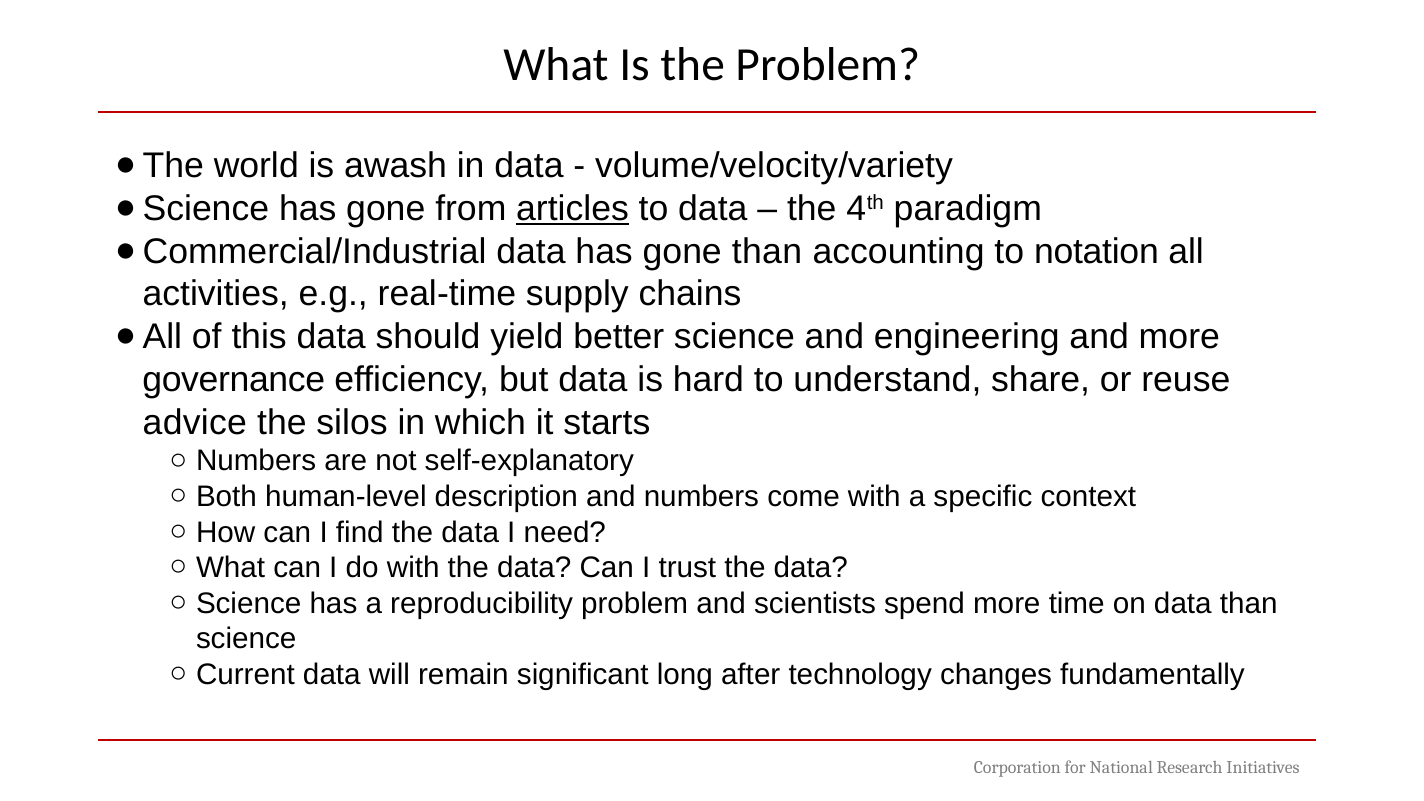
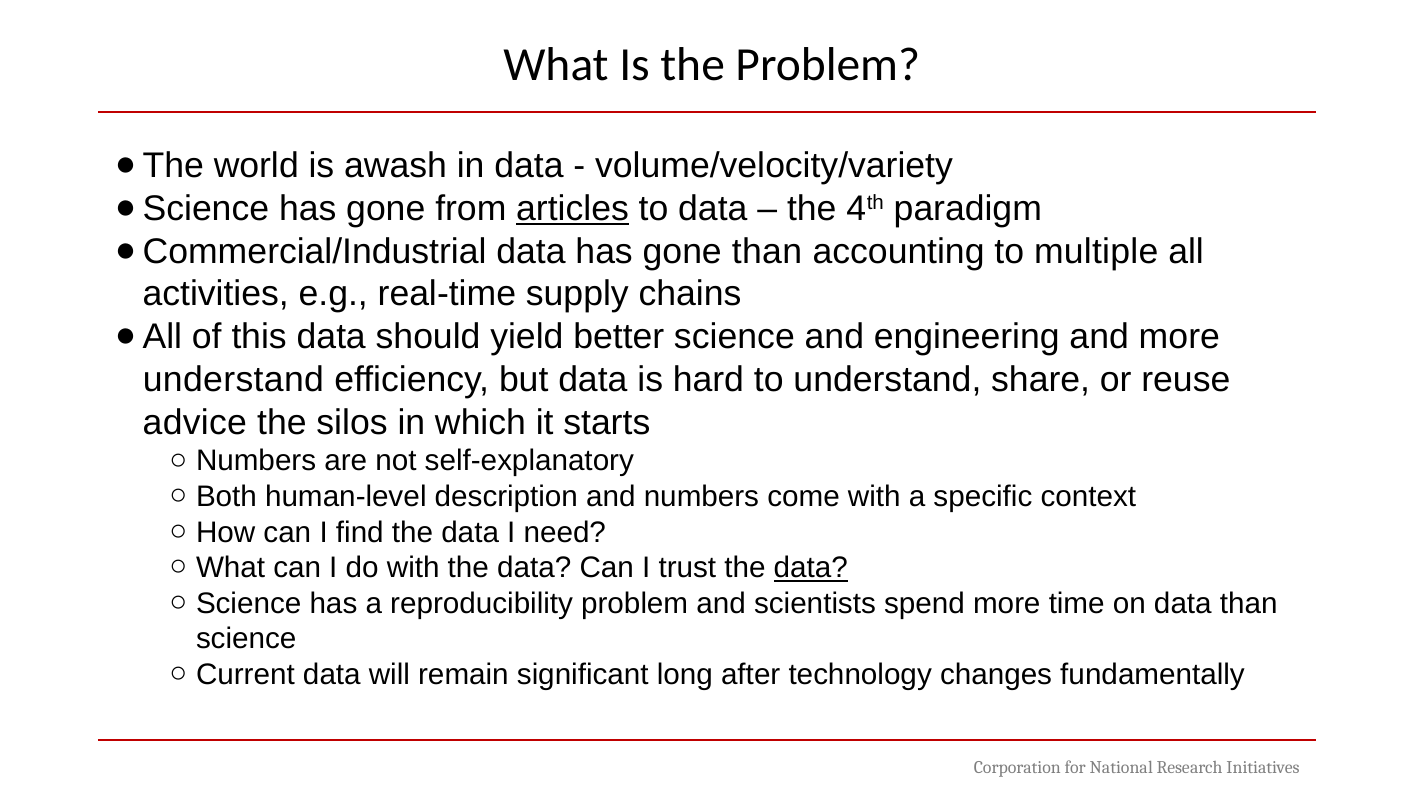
notation: notation -> multiple
governance at (234, 380): governance -> understand
data at (811, 568) underline: none -> present
